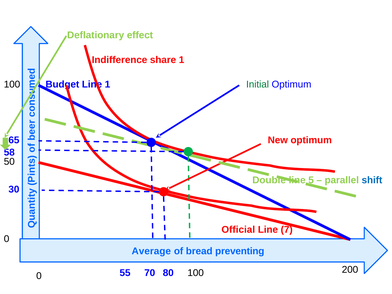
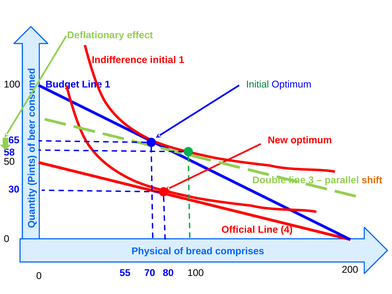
Indifference share: share -> initial
5: 5 -> 3
shift colour: blue -> orange
7: 7 -> 4
Average: Average -> Physical
preventing: preventing -> comprises
